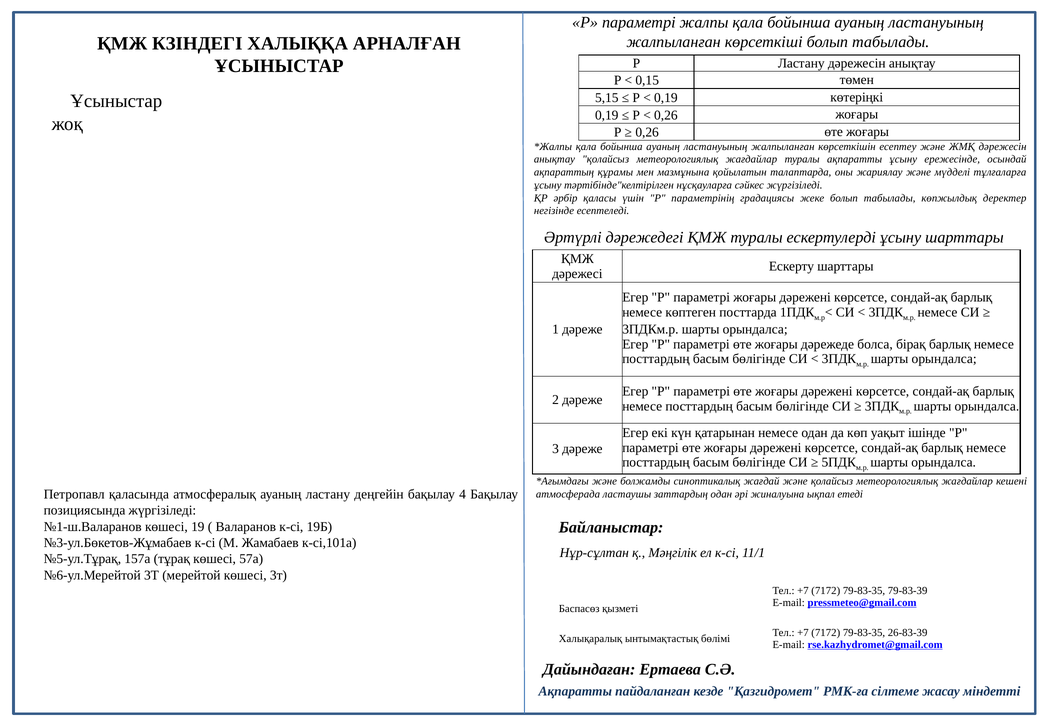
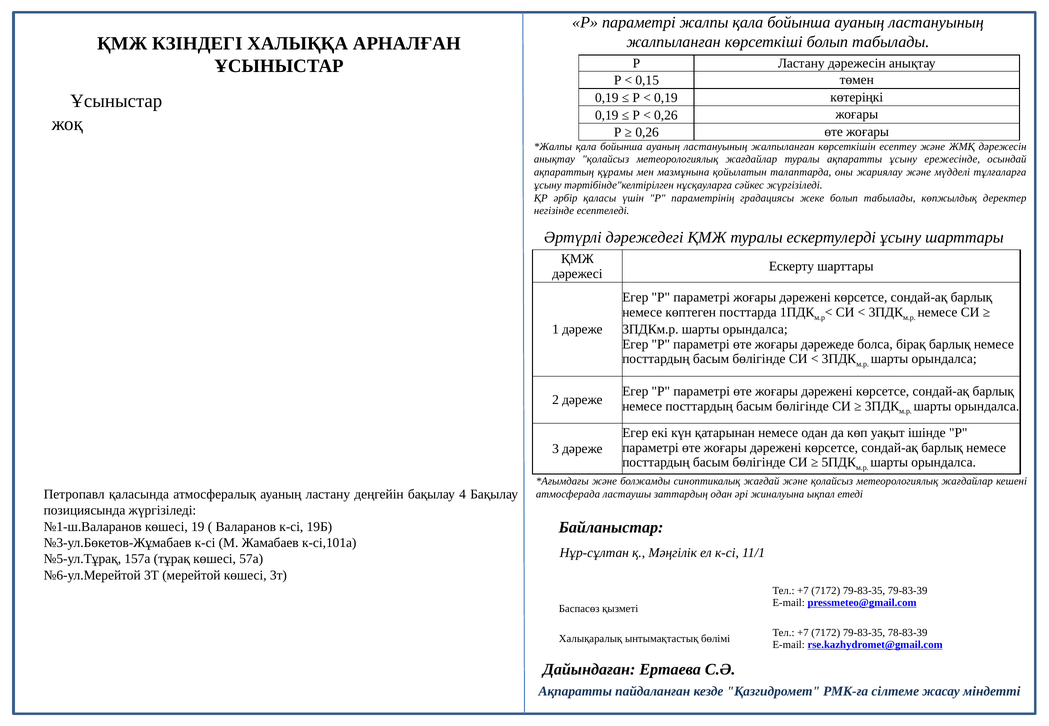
5,15 at (607, 98): 5,15 -> 0,19
26-83-39: 26-83-39 -> 78-83-39
